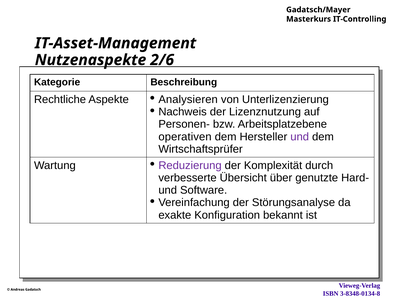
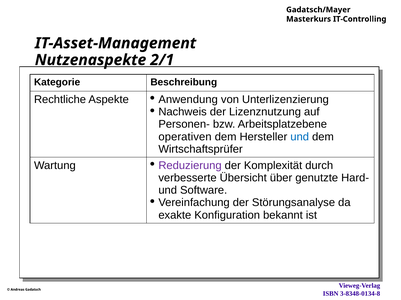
2/6: 2/6 -> 2/1
Analysieren: Analysieren -> Anwendung
und at (300, 137) colour: purple -> blue
